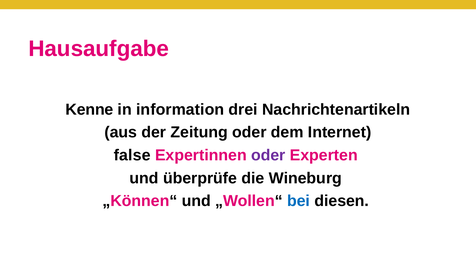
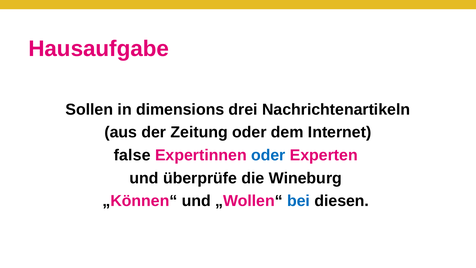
Kenne: Kenne -> Sollen
information: information -> dimensions
oder at (268, 155) colour: purple -> blue
